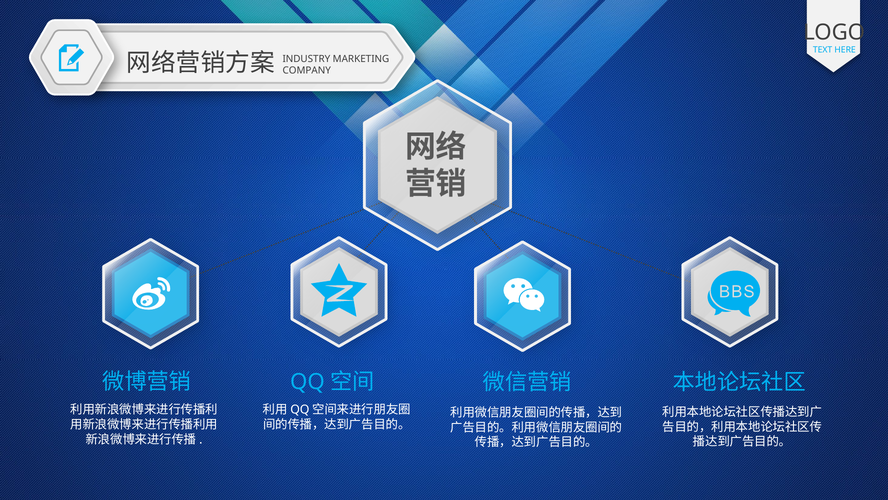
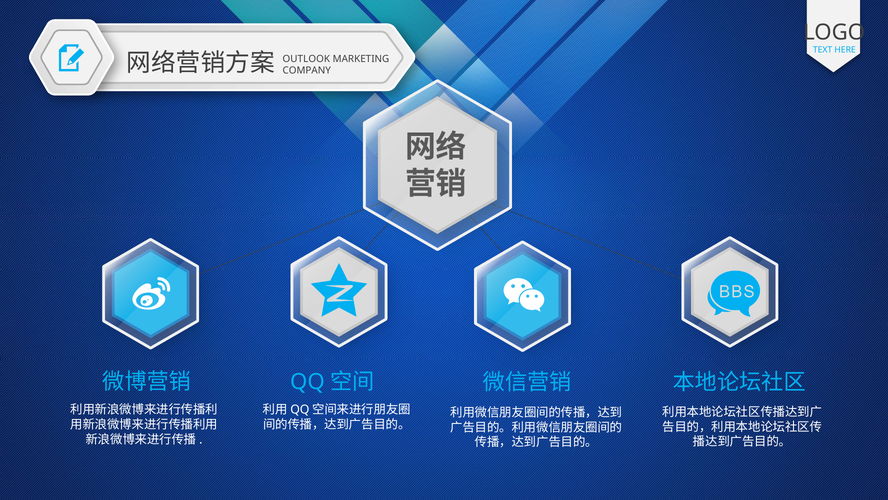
INDUSTRY: INDUSTRY -> OUTLOOK
